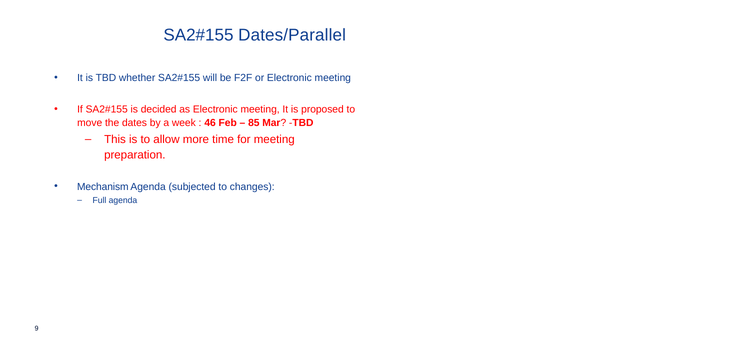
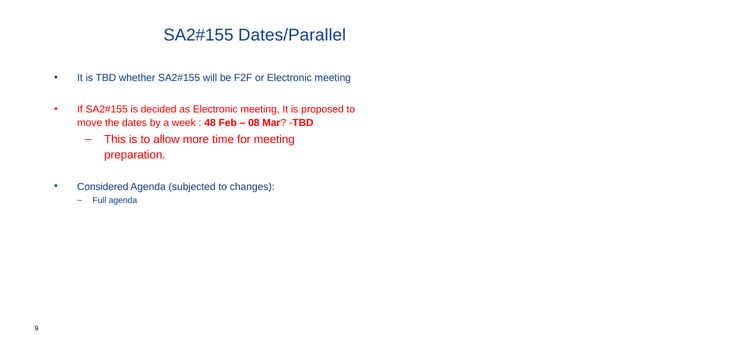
46: 46 -> 48
85: 85 -> 08
Mechanism: Mechanism -> Considered
